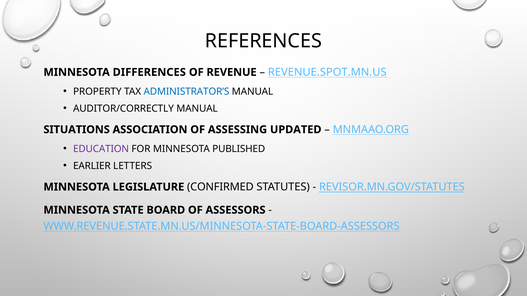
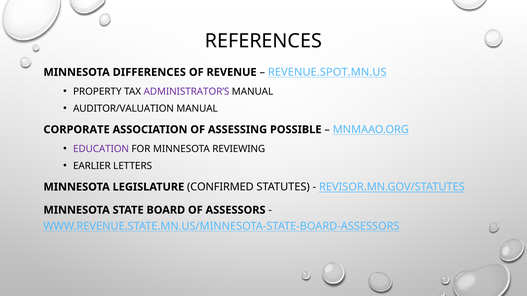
ADMINISTRATOR’S colour: blue -> purple
AUDITOR/CORRECTLY: AUDITOR/CORRECTLY -> AUDITOR/VALUATION
SITUATIONS: SITUATIONS -> CORPORATE
UPDATED: UPDATED -> POSSIBLE
PUBLISHED: PUBLISHED -> REVIEWING
